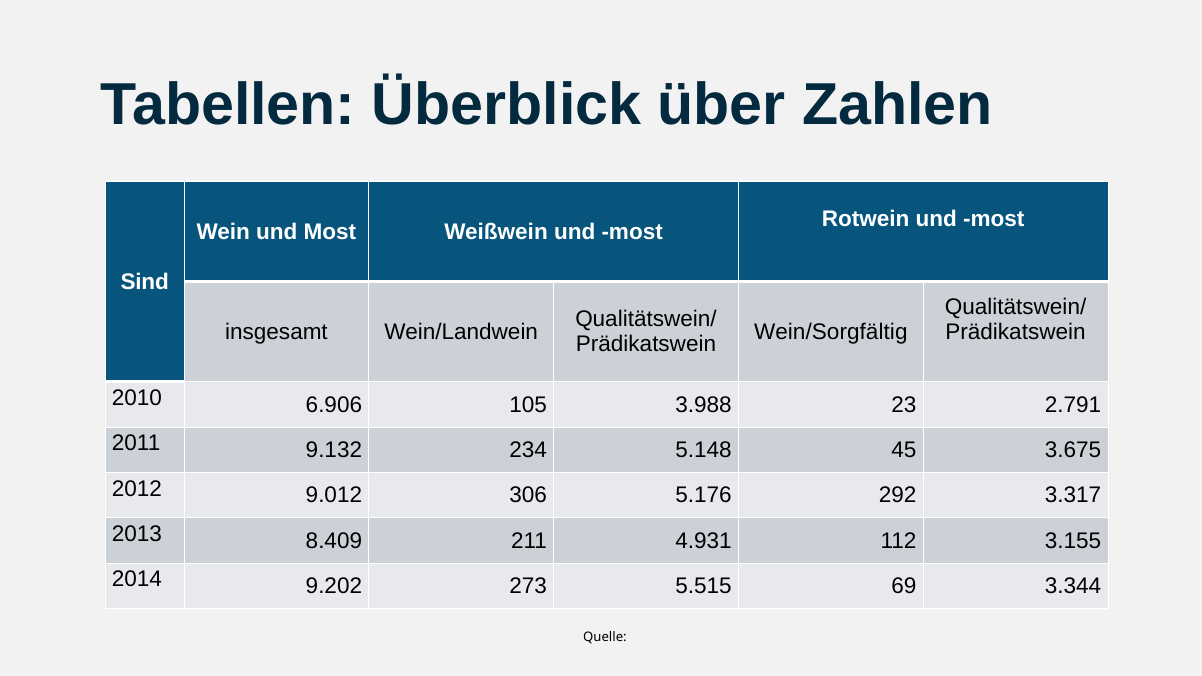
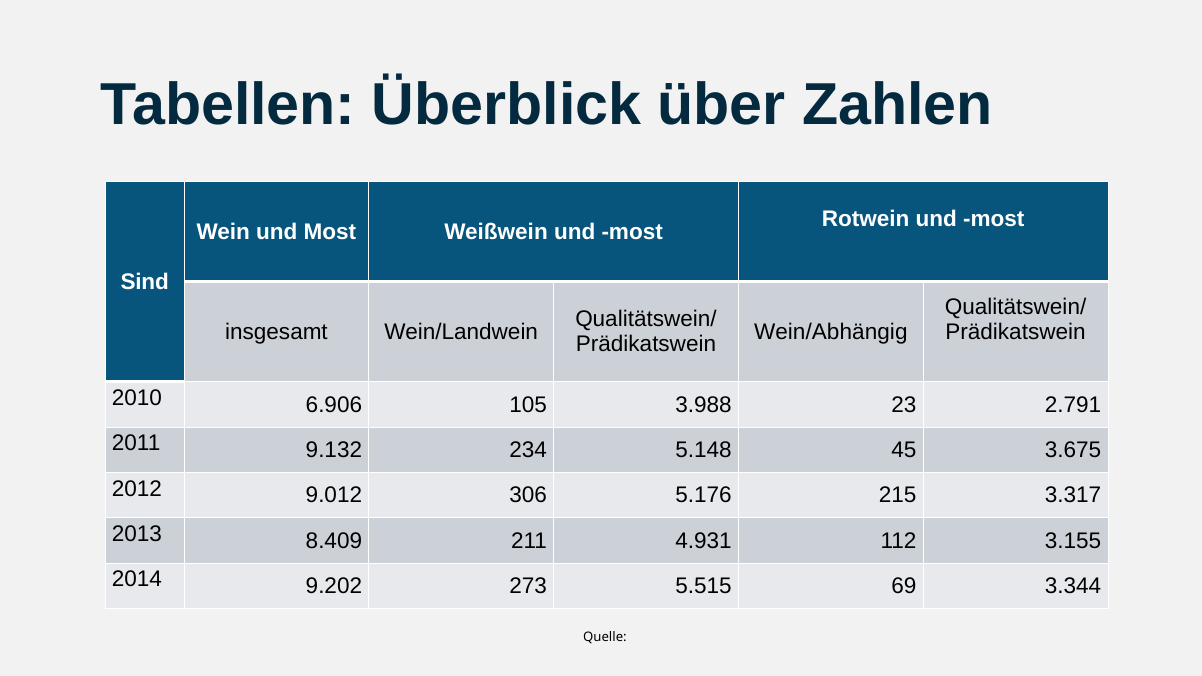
Wein/Sorgfältig: Wein/Sorgfältig -> Wein/Abhängig
292: 292 -> 215
